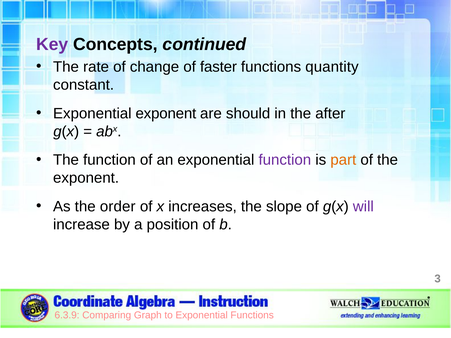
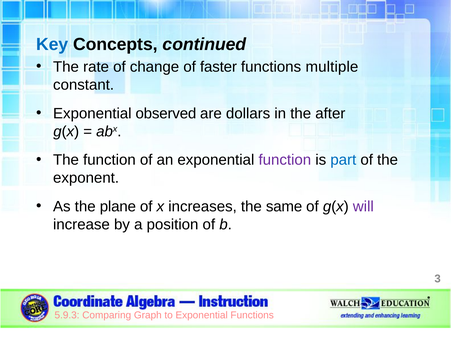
Key colour: purple -> blue
quantity: quantity -> multiple
Exponential exponent: exponent -> observed
should: should -> dollars
part colour: orange -> blue
order: order -> plane
slope: slope -> same
6.3.9: 6.3.9 -> 5.9.3
